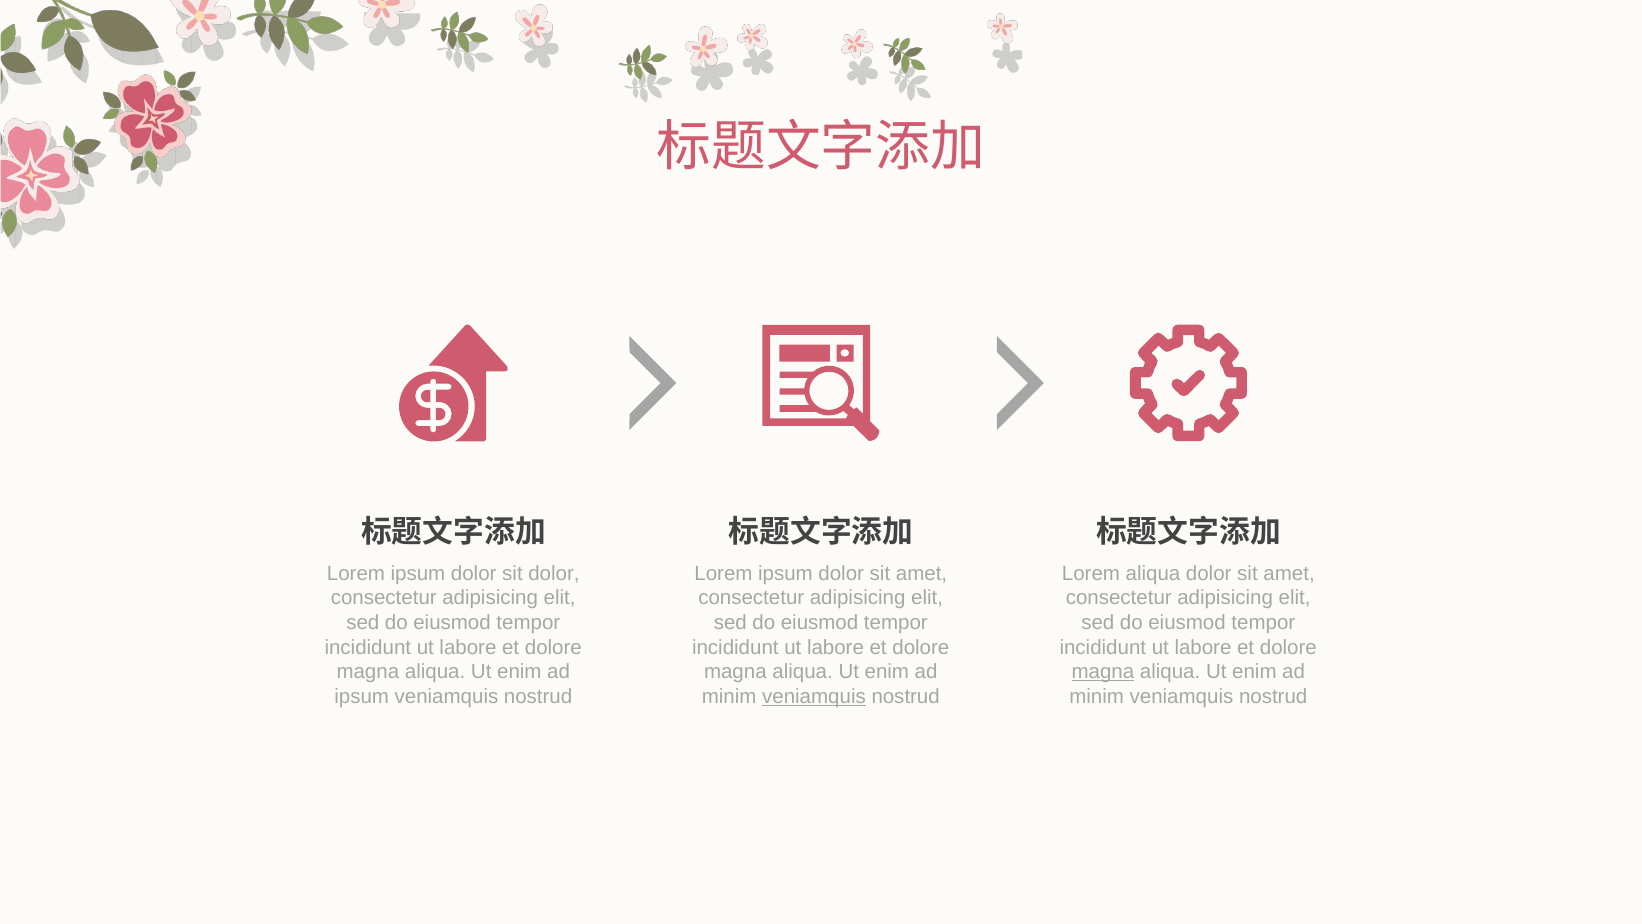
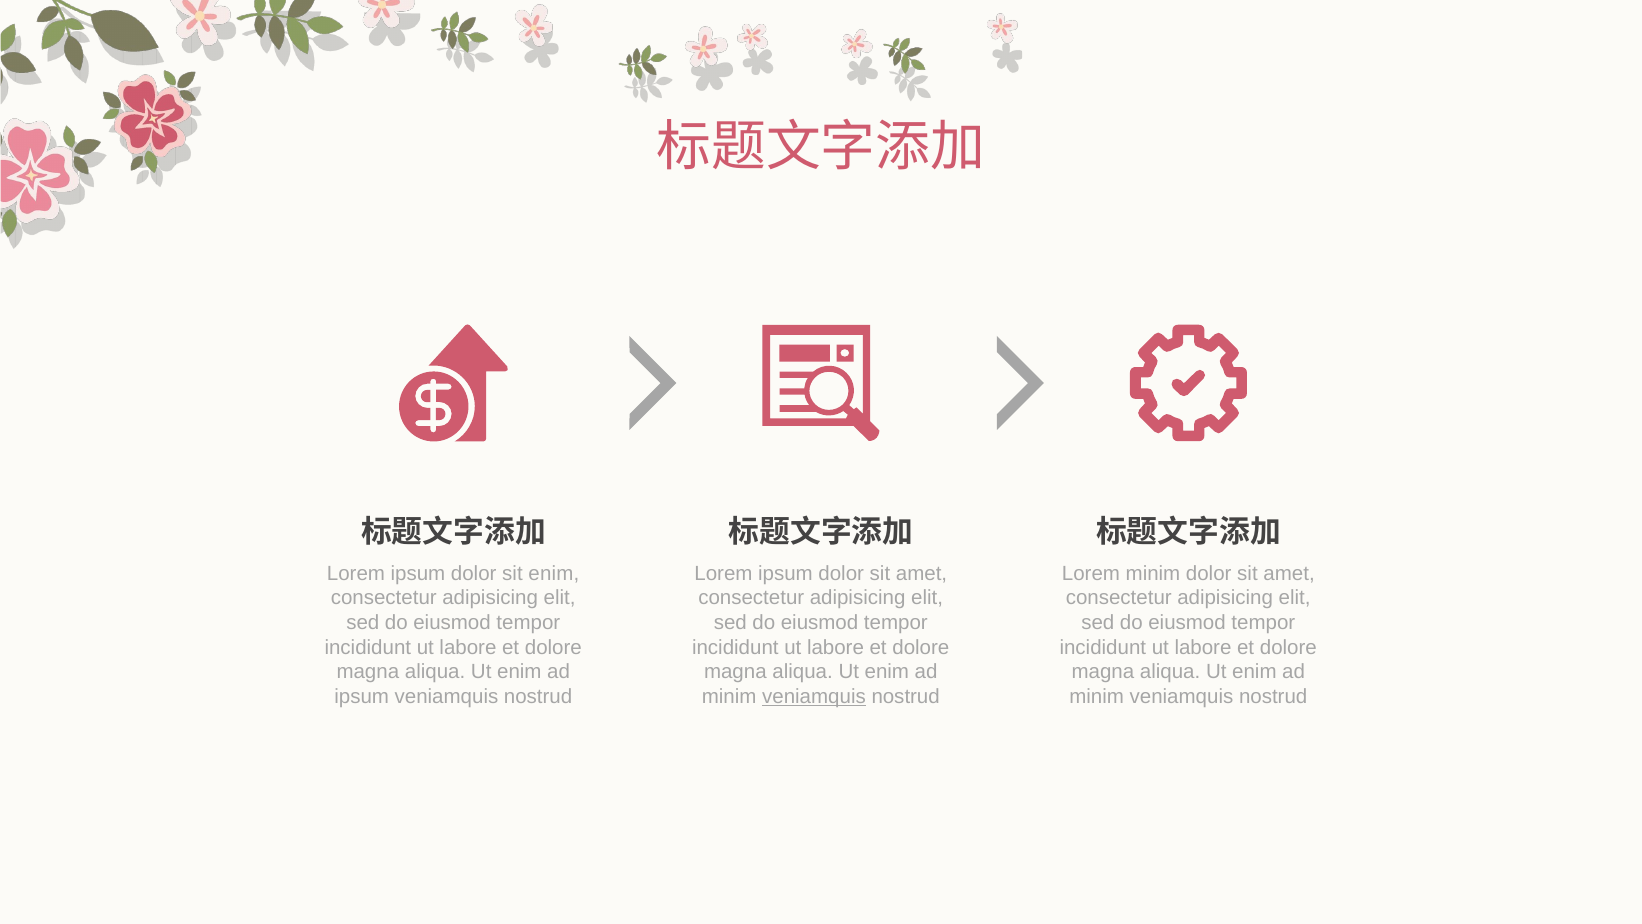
sit dolor: dolor -> enim
Lorem aliqua: aliqua -> minim
magna at (1103, 672) underline: present -> none
